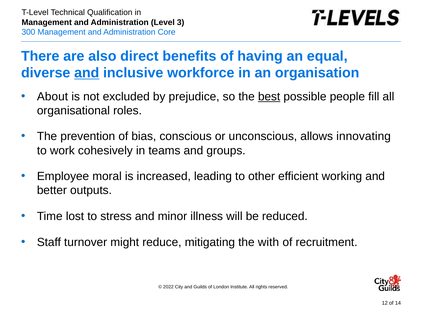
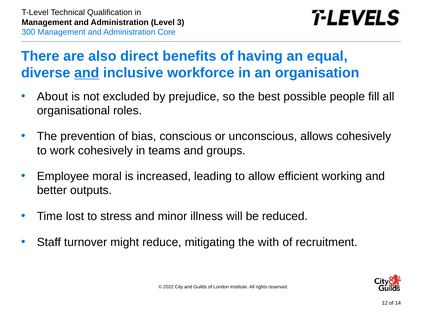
best underline: present -> none
allows innovating: innovating -> cohesively
other: other -> allow
